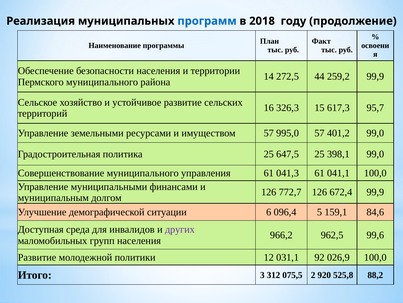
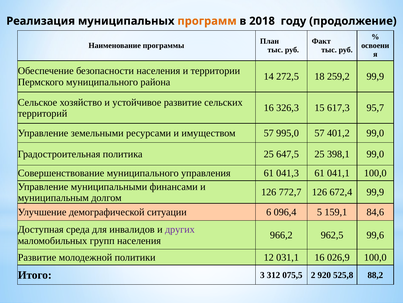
программ colour: blue -> orange
44: 44 -> 18
031,1 92: 92 -> 16
